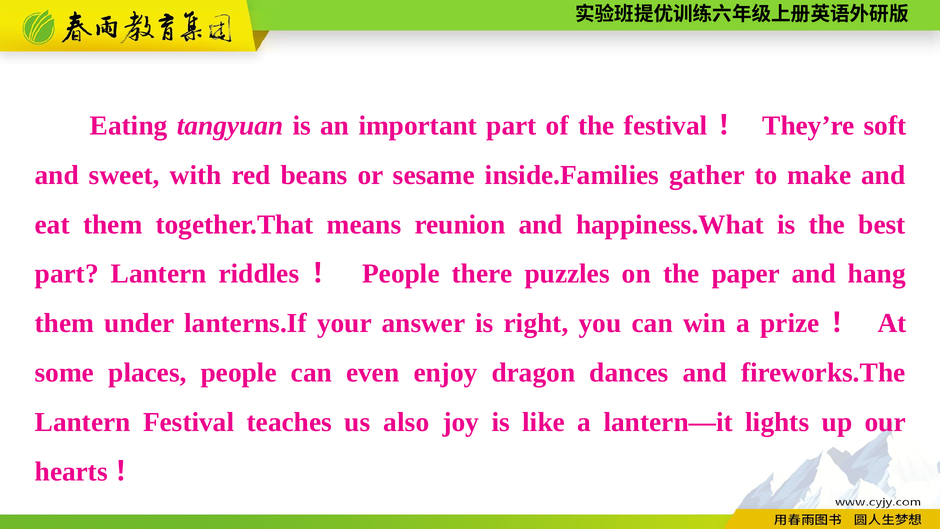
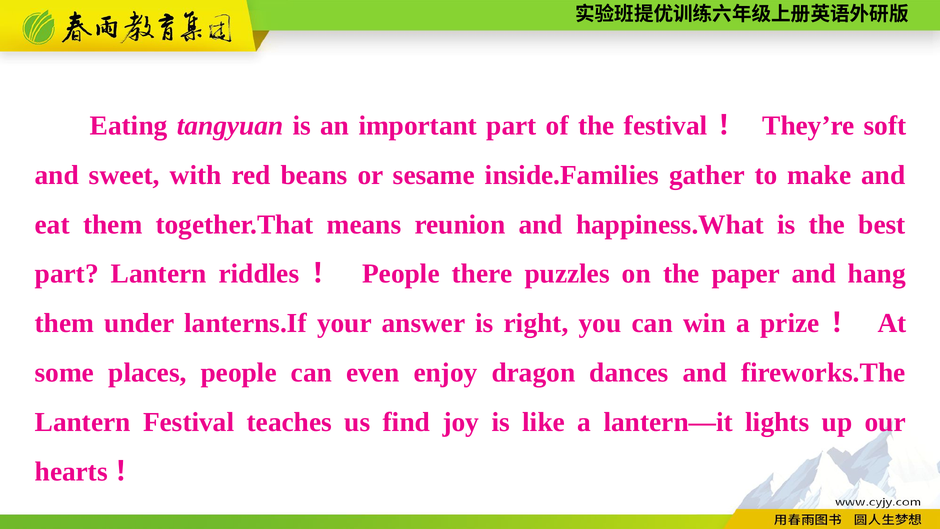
also: also -> find
